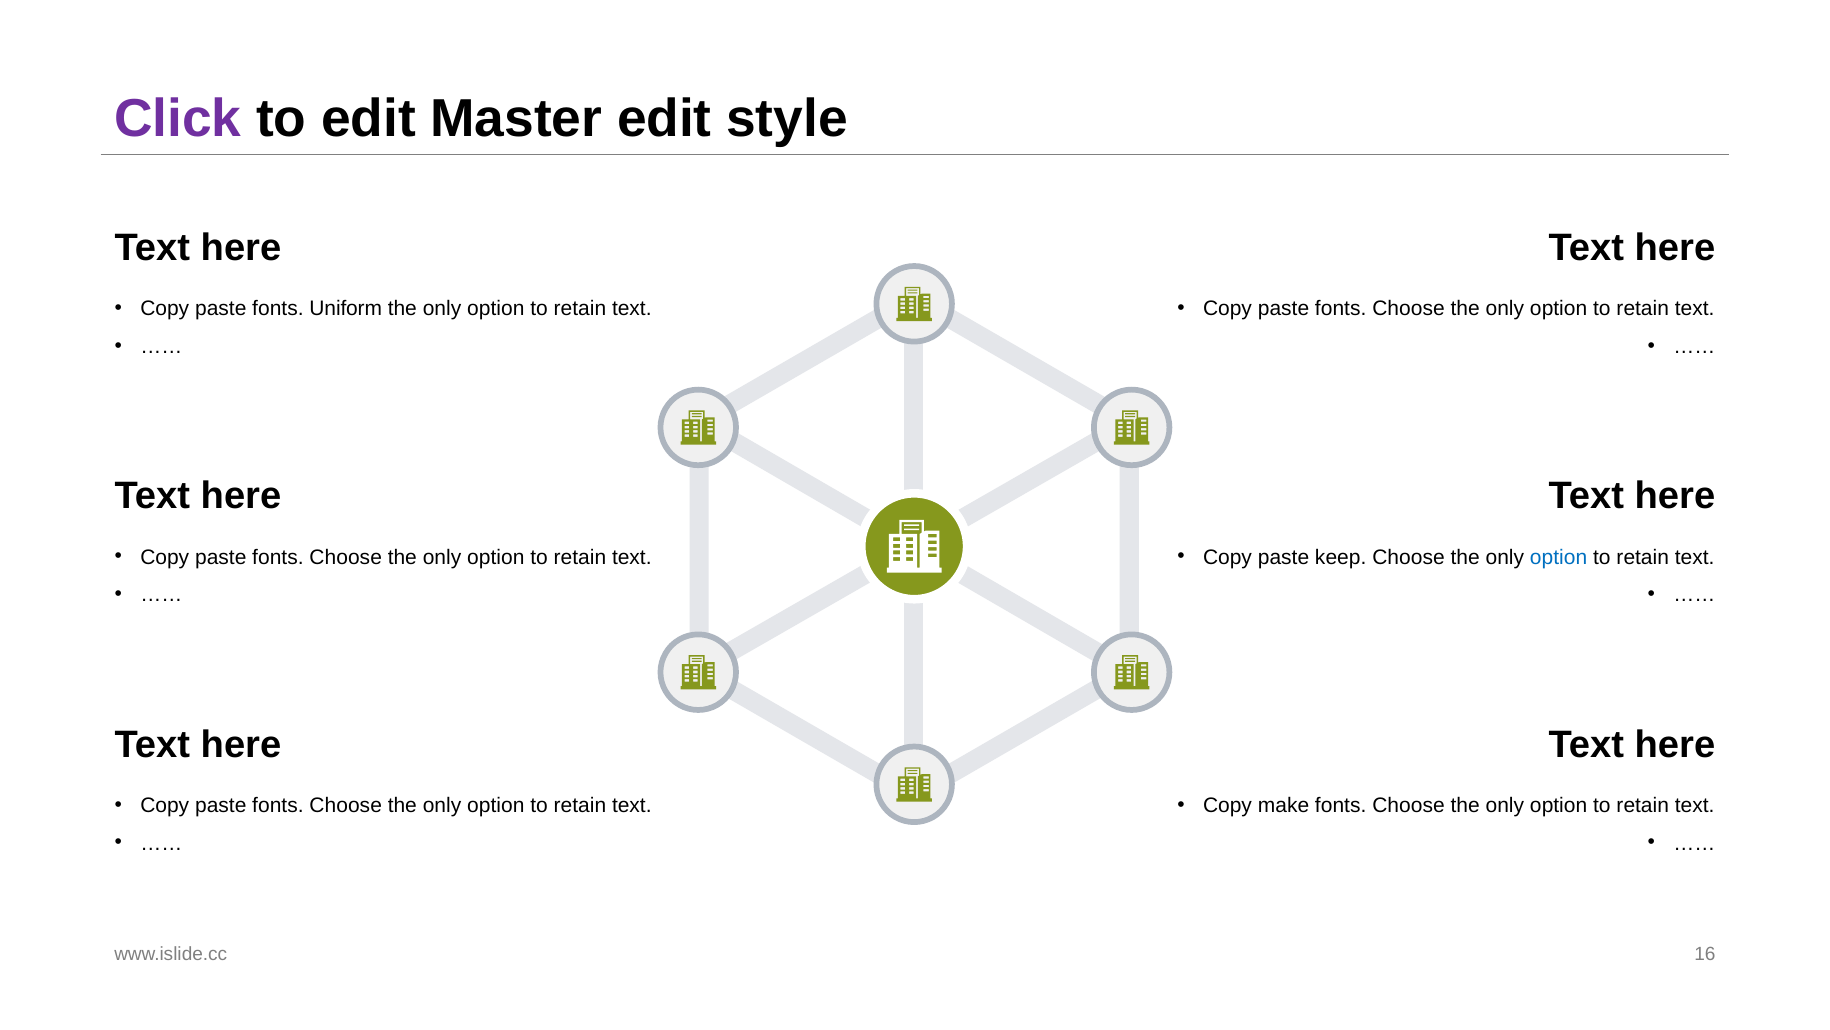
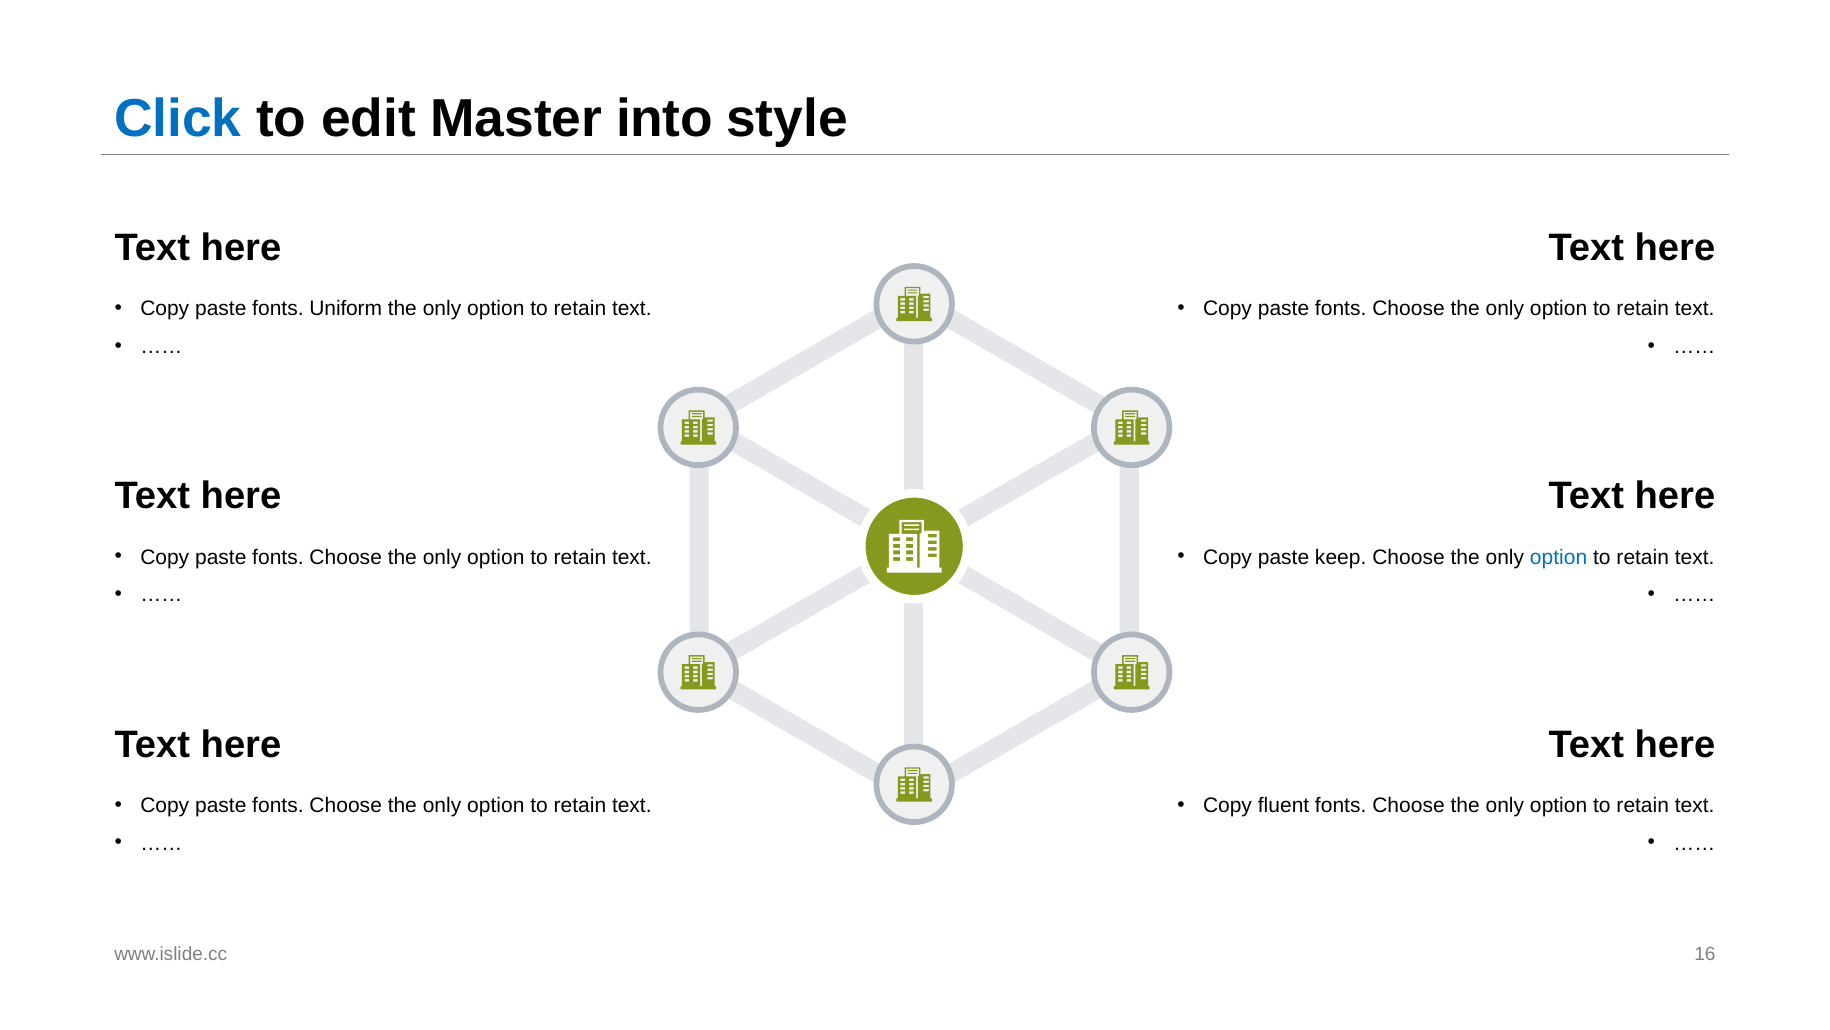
Click colour: purple -> blue
Master edit: edit -> into
make: make -> fluent
